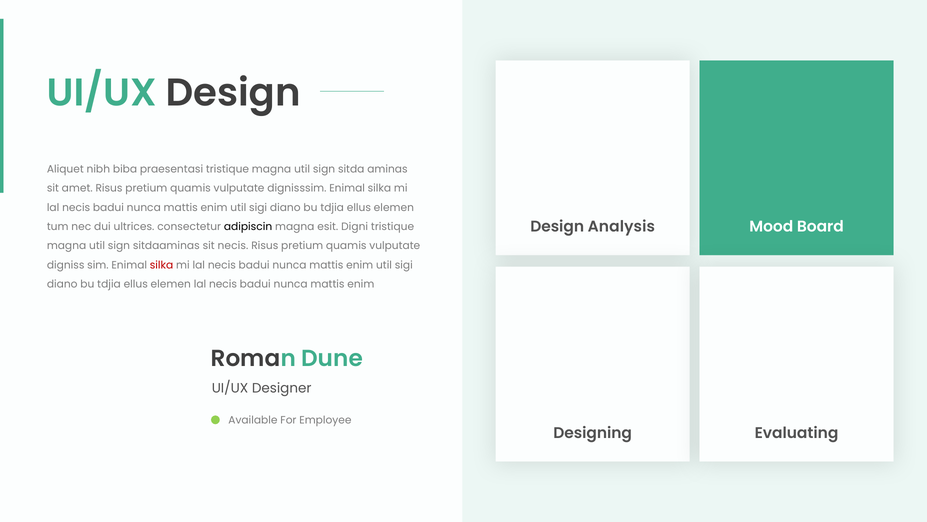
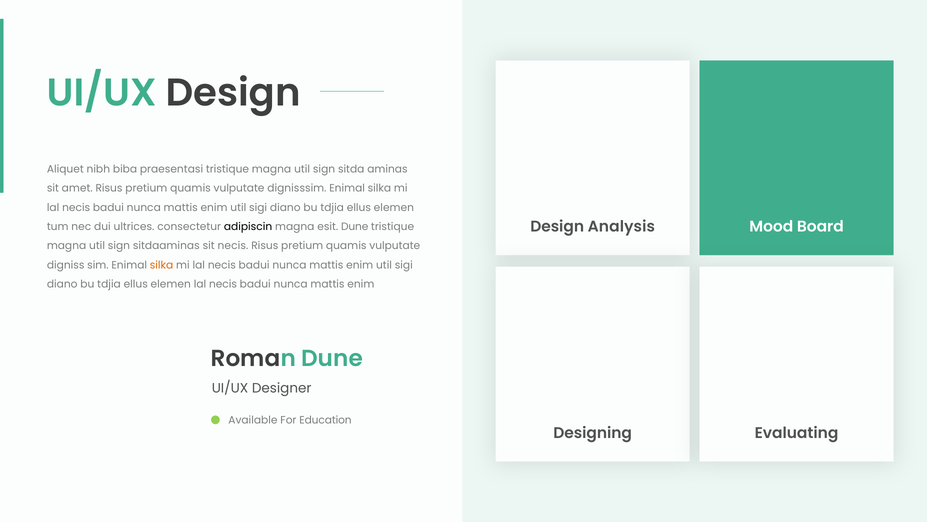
esit Digni: Digni -> Dune
silka at (162, 265) colour: red -> orange
Employee: Employee -> Education
